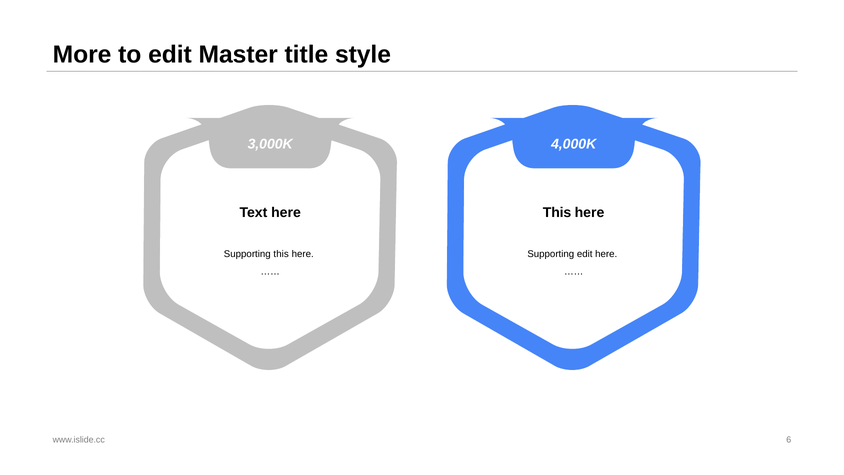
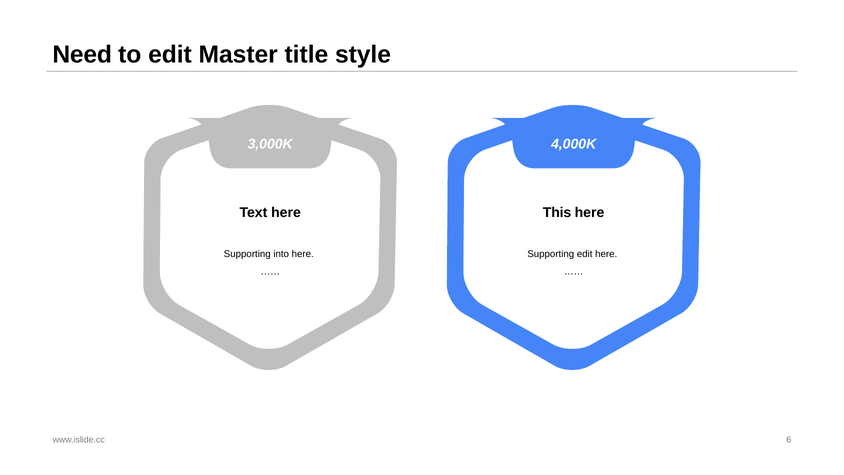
More: More -> Need
Supporting this: this -> into
